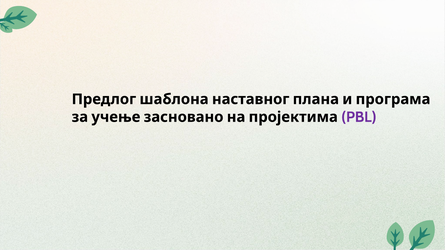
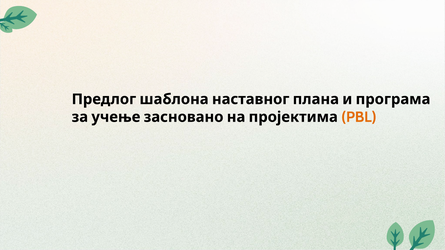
PBL colour: purple -> orange
